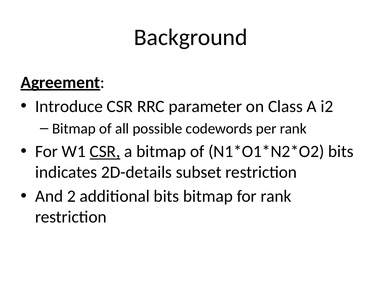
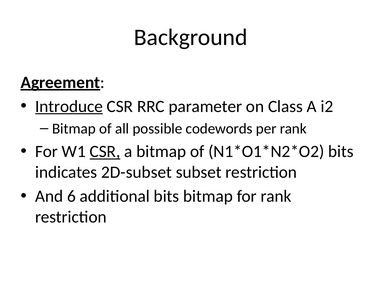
Introduce underline: none -> present
2D-details: 2D-details -> 2D-subset
2: 2 -> 6
